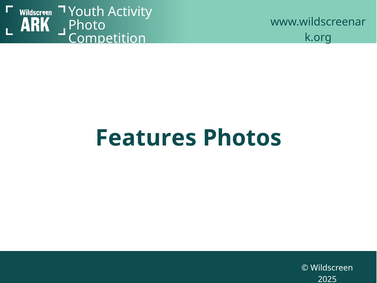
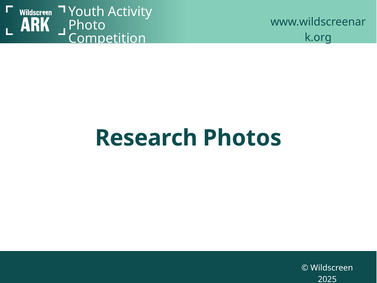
Features: Features -> Research
